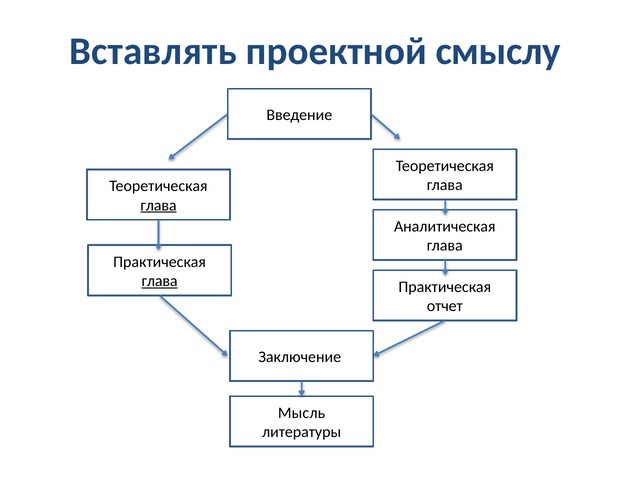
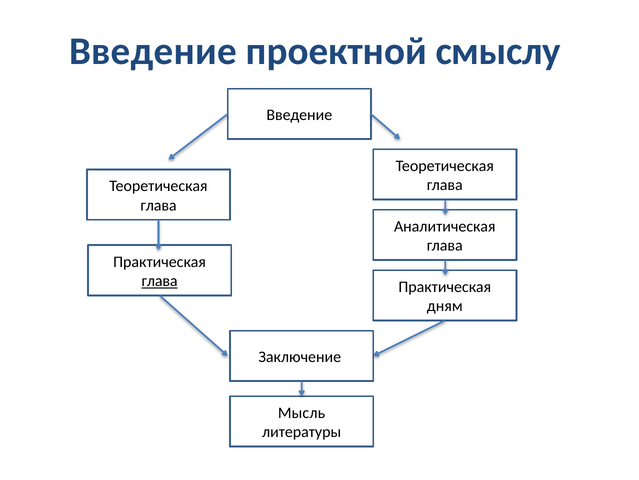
Вставлять at (153, 51): Вставлять -> Введение
глава at (159, 205) underline: present -> none
отчет: отчет -> дням
